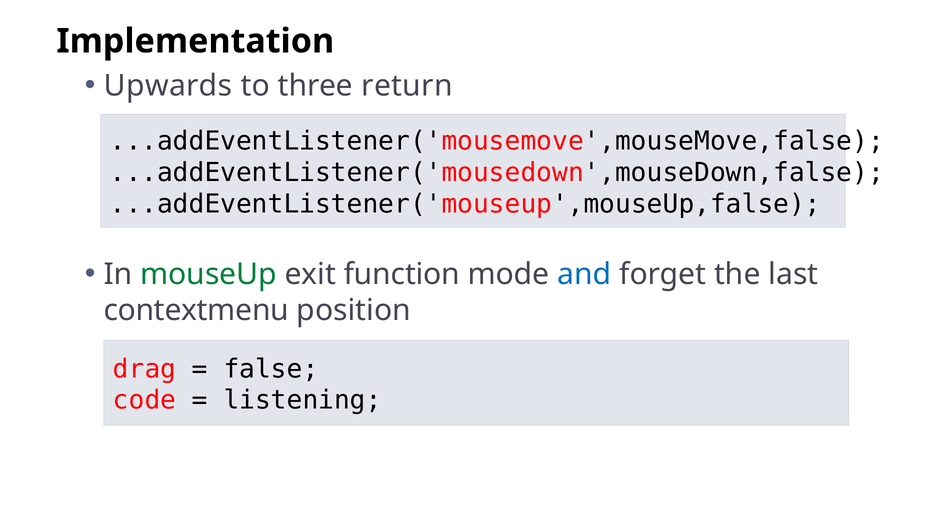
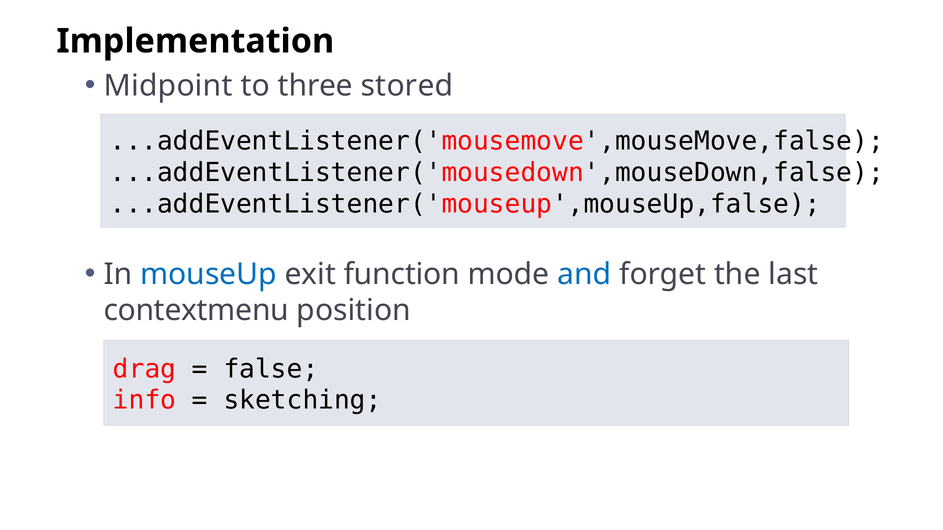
Upwards: Upwards -> Midpoint
return: return -> stored
mouseUp colour: green -> blue
code: code -> info
listening: listening -> sketching
